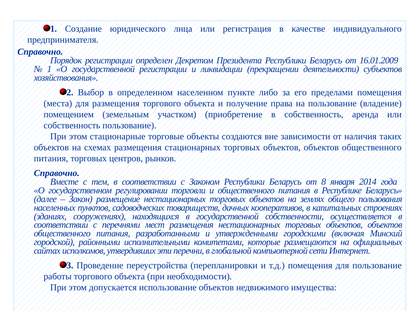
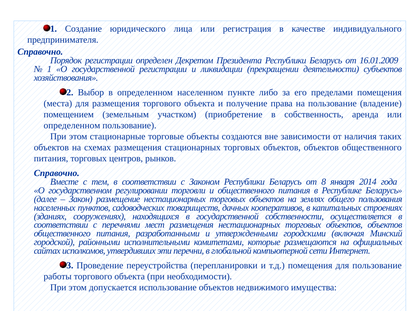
собственность at (72, 126): собственность -> определенном
